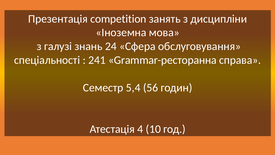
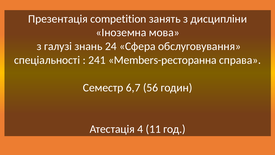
Grammar-ресторанна: Grammar-ресторанна -> Members-ресторанна
5,4: 5,4 -> 6,7
10: 10 -> 11
